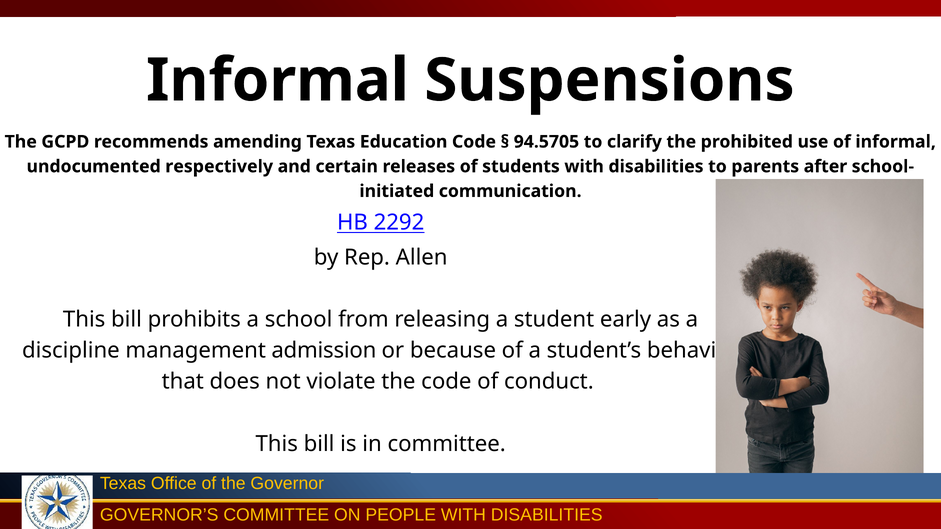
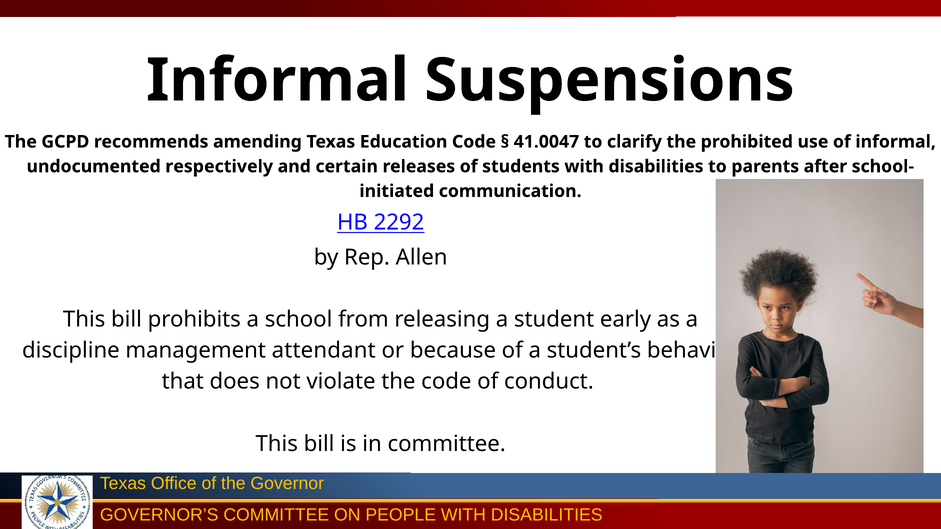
94.5705: 94.5705 -> 41.0047
admission: admission -> attendant
